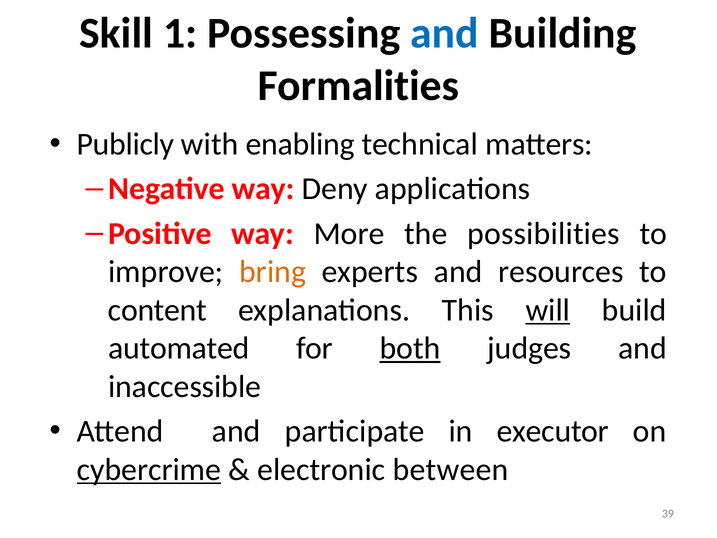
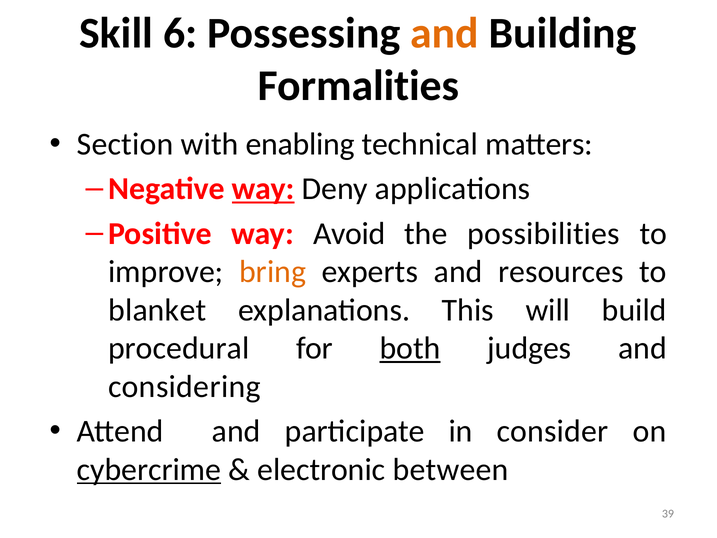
1: 1 -> 6
and at (445, 33) colour: blue -> orange
Publicly: Publicly -> Section
way at (263, 189) underline: none -> present
More: More -> Avoid
content: content -> blanket
will underline: present -> none
automated: automated -> procedural
inaccessible: inaccessible -> considering
executor: executor -> consider
